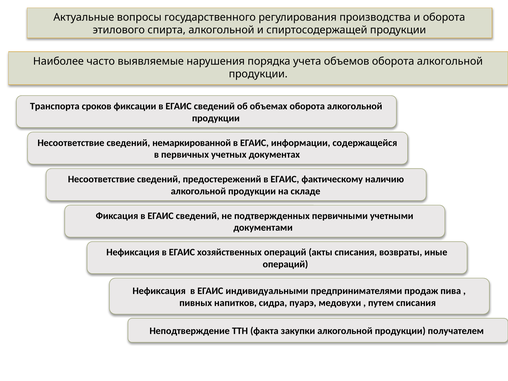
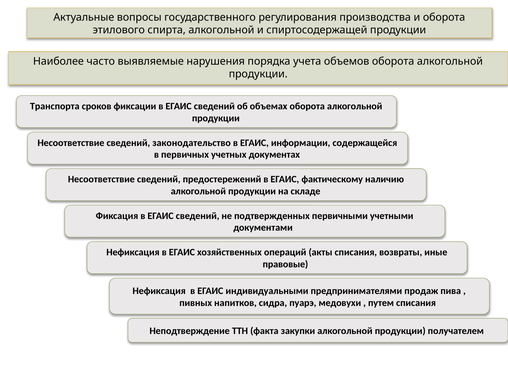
немаркированной: немаркированной -> законодательство
операций at (285, 264): операций -> правовые
